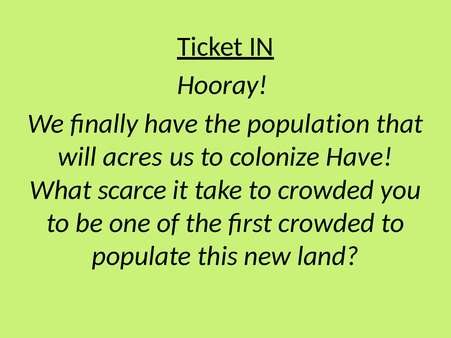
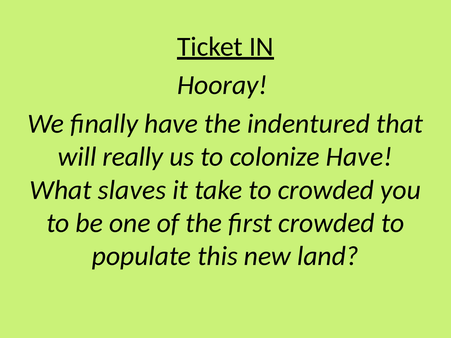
population: population -> indentured
acres: acres -> really
scarce: scarce -> slaves
